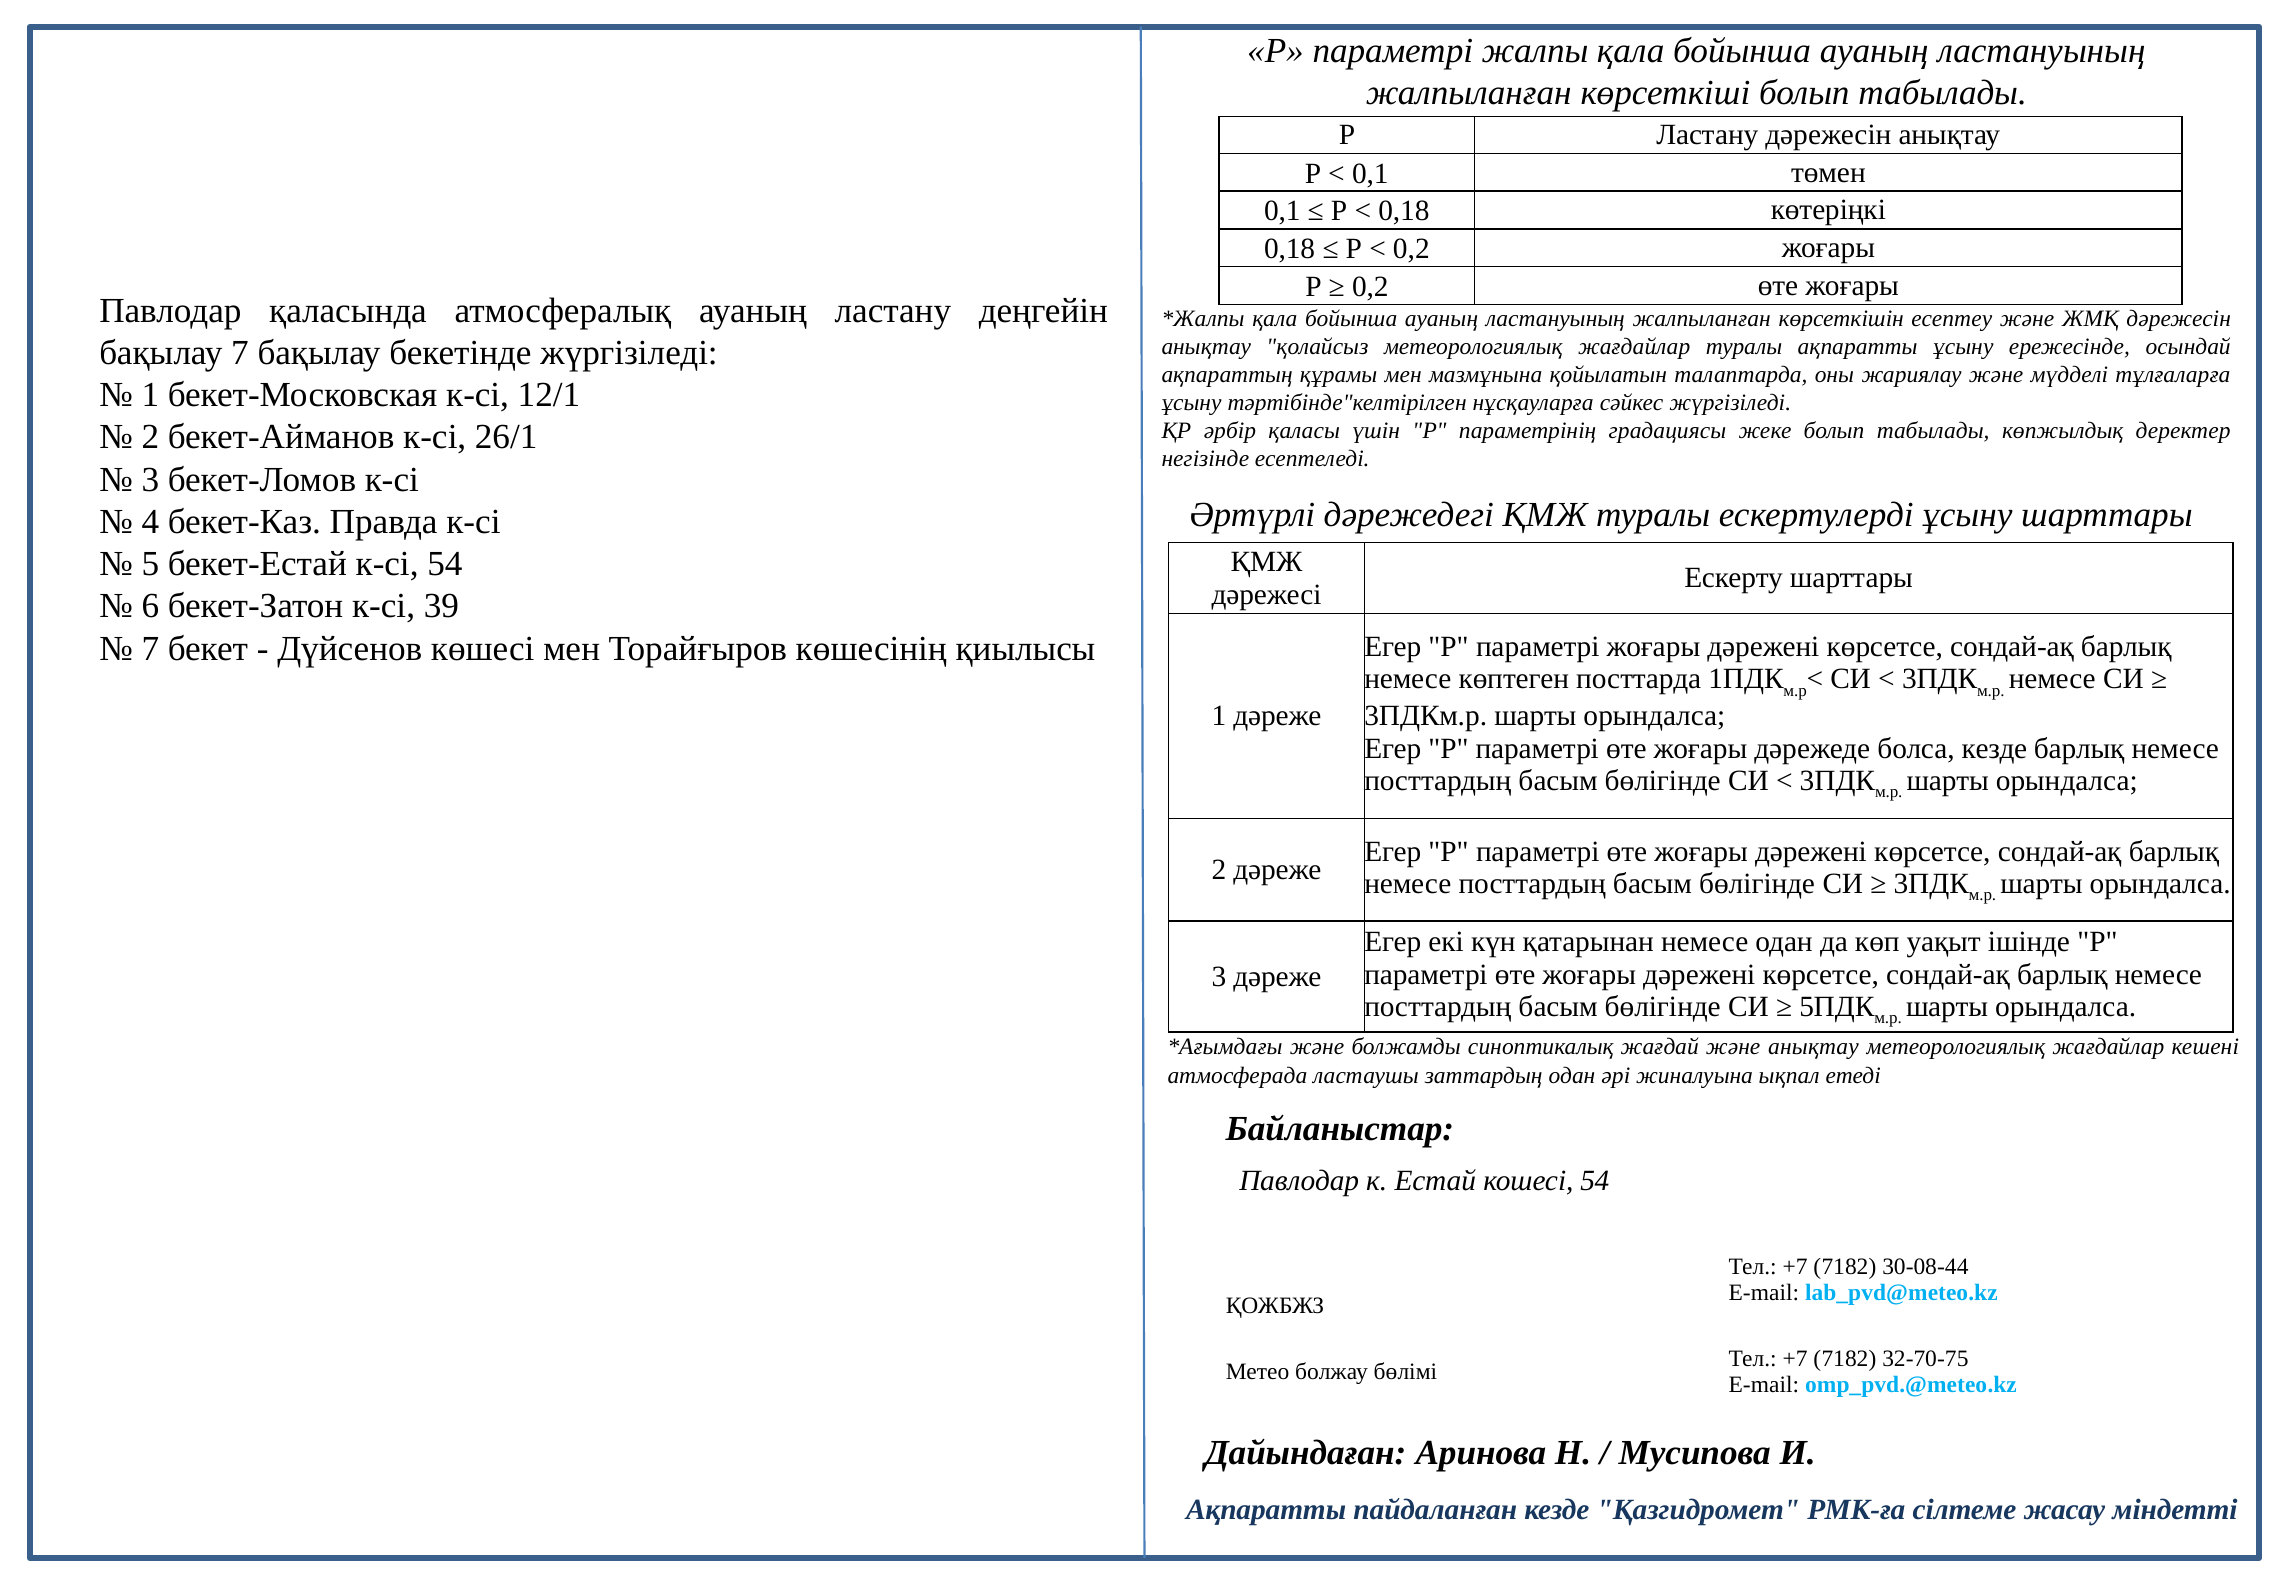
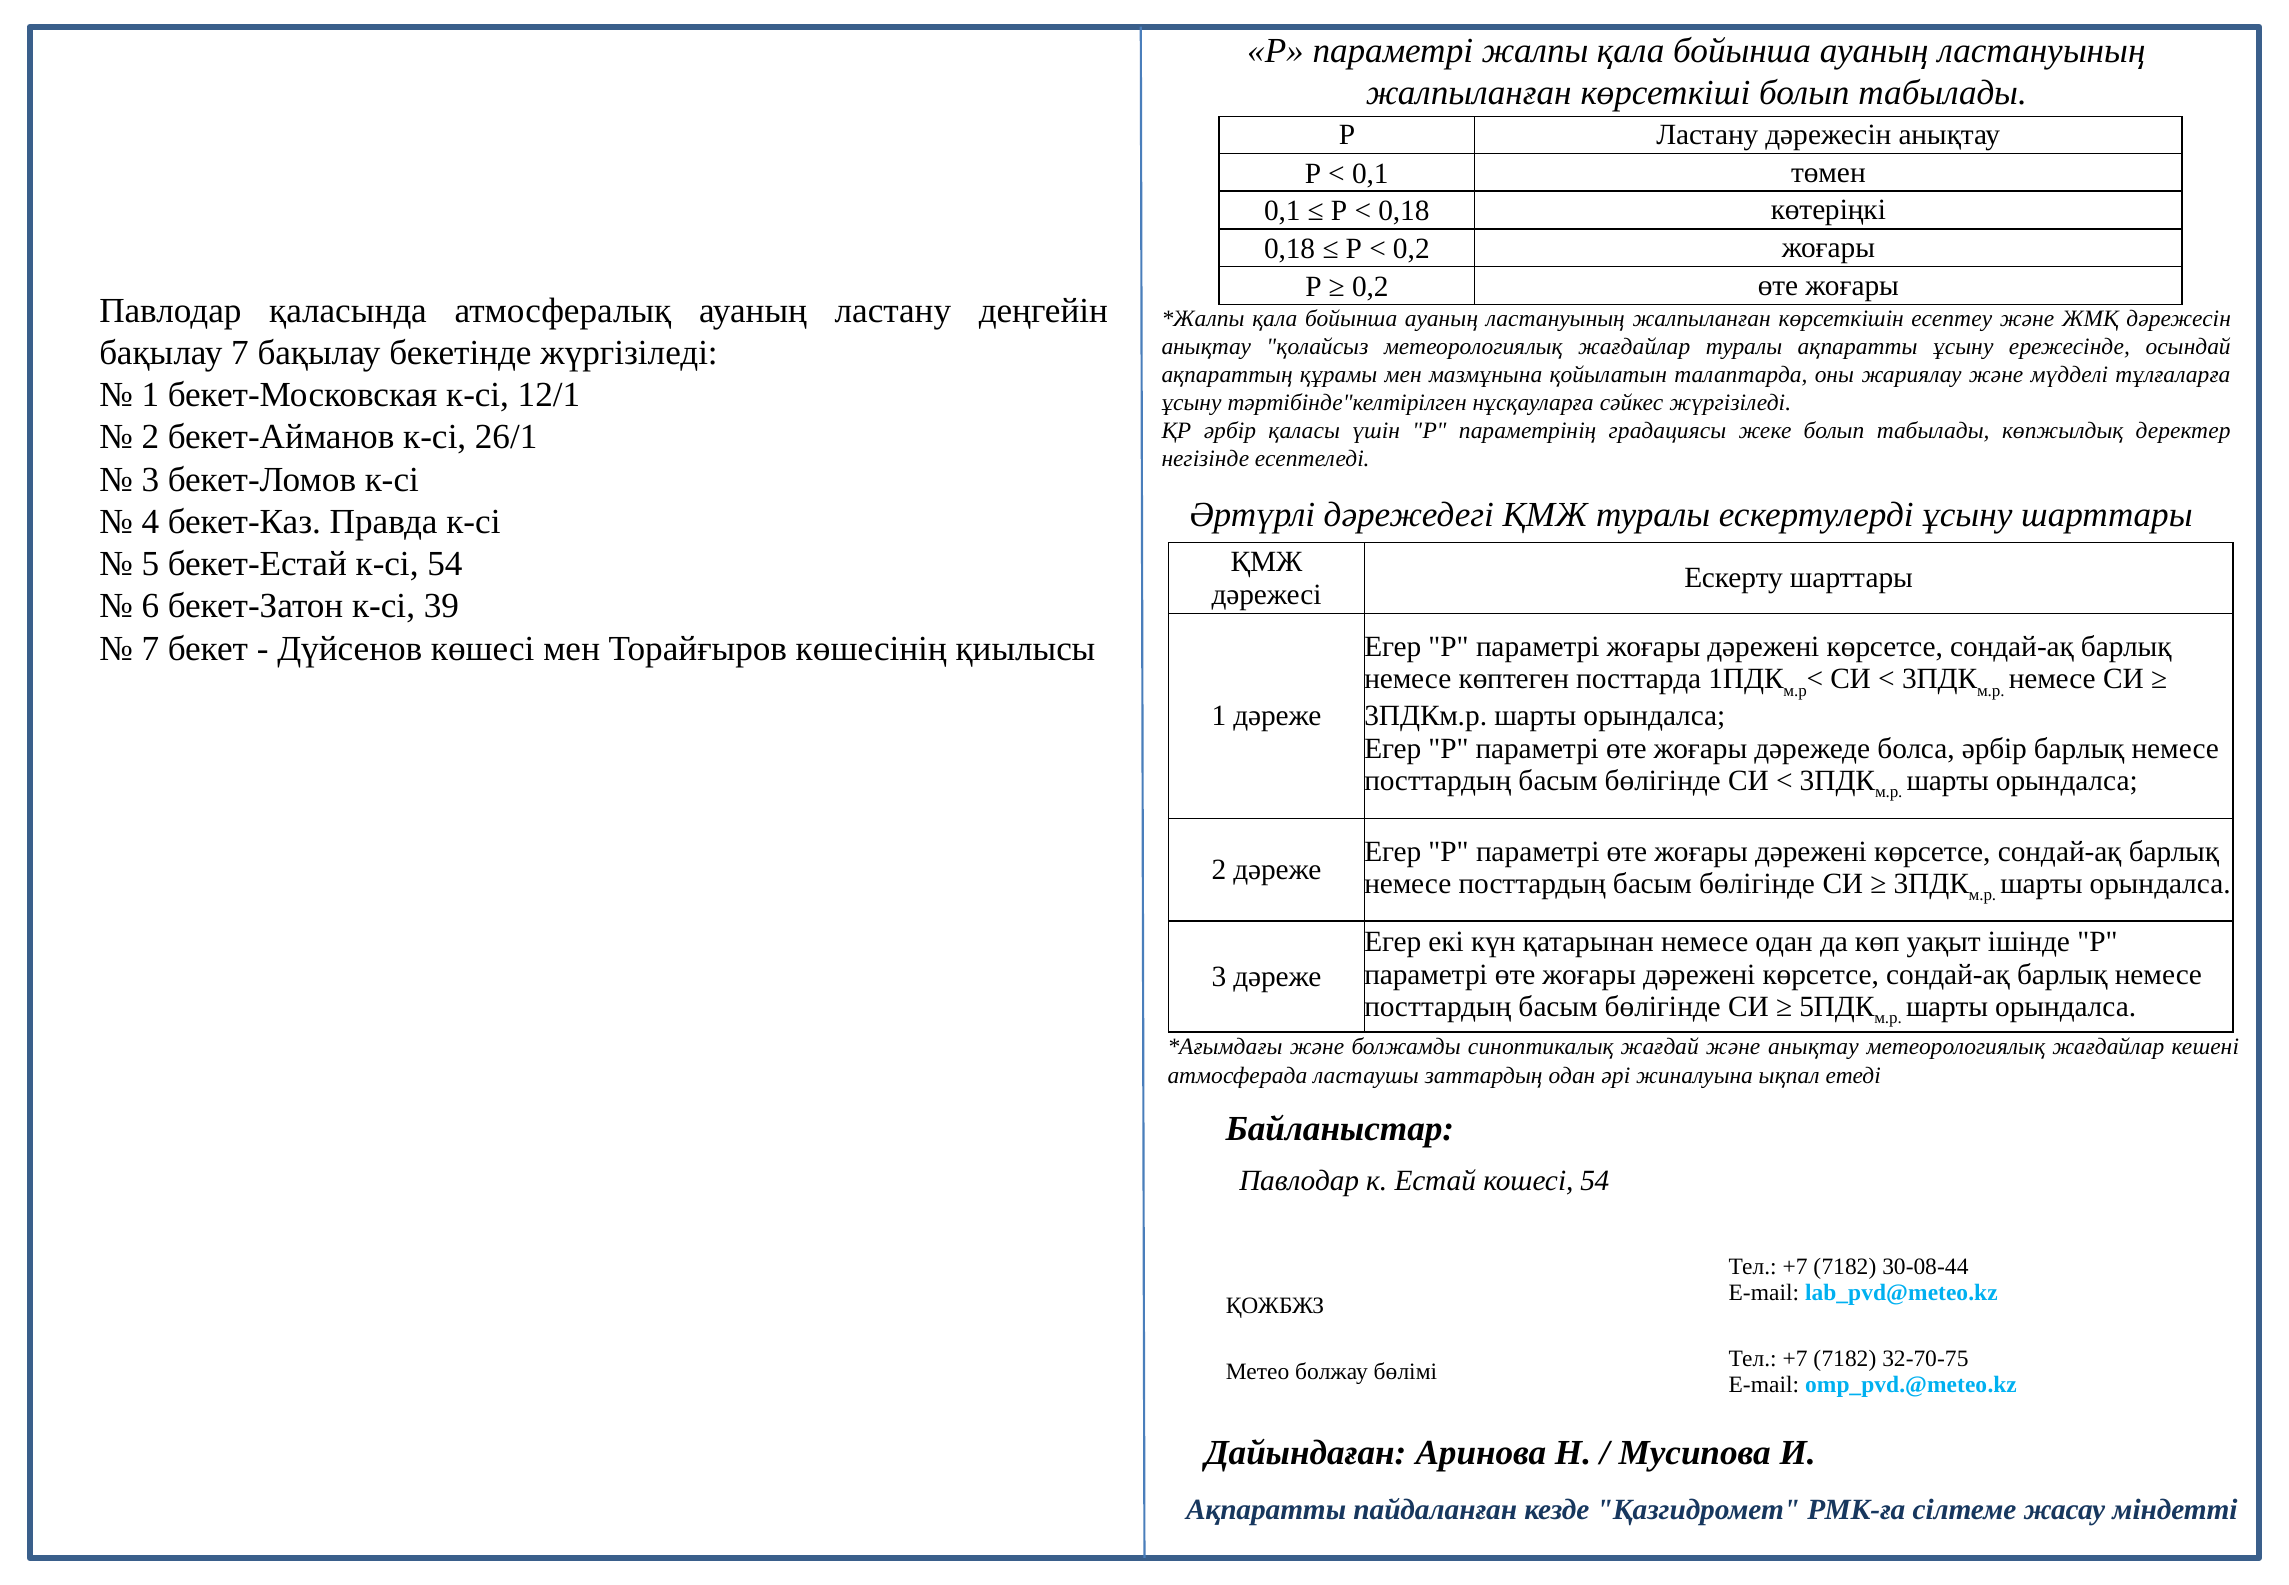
болса кезде: кезде -> әрбір
